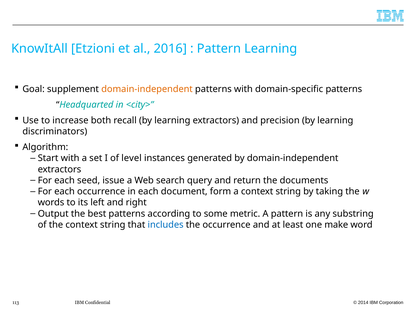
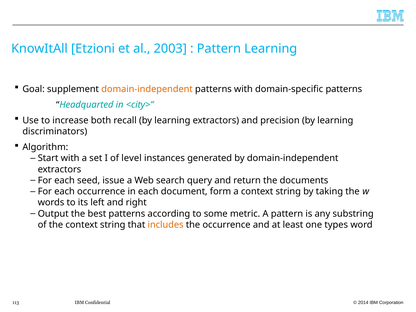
2016: 2016 -> 2003
includes colour: blue -> orange
make: make -> types
